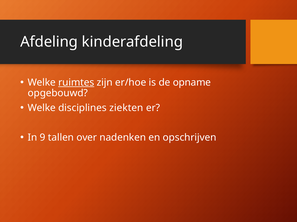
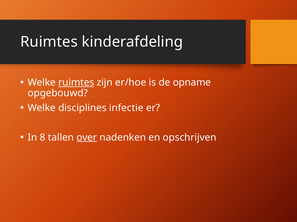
Afdeling at (49, 42): Afdeling -> Ruimtes
ziekten: ziekten -> infectie
9: 9 -> 8
over underline: none -> present
